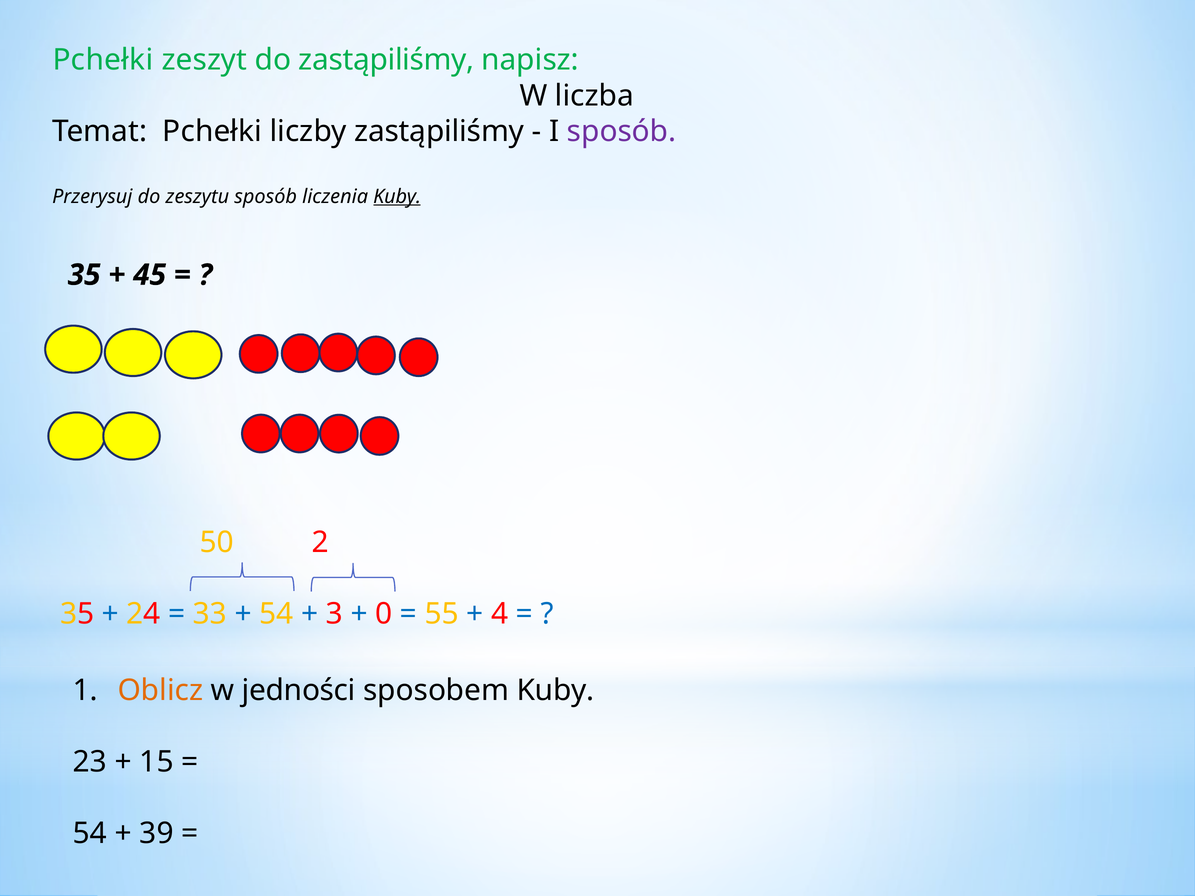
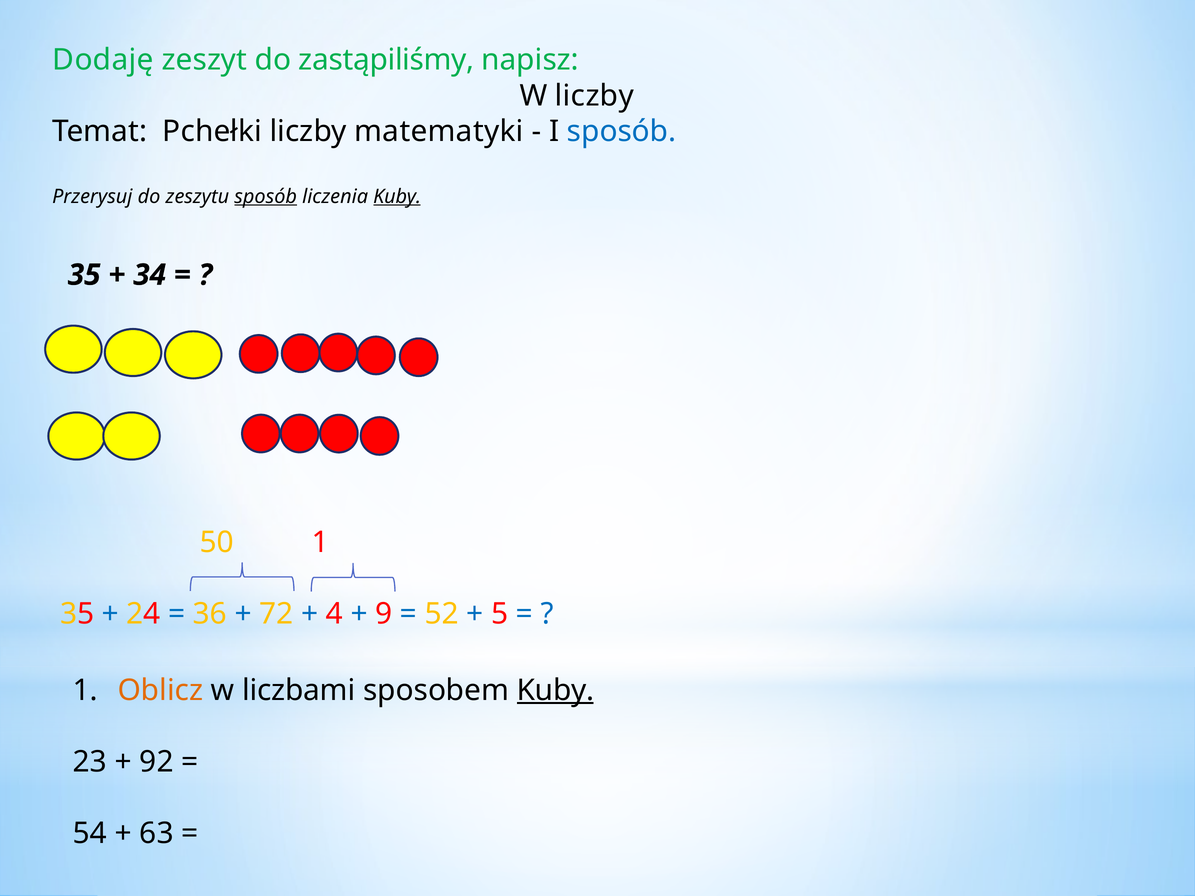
Pchełki at (103, 60): Pchełki -> Dodaję
W liczba: liczba -> liczby
liczby zastąpiliśmy: zastąpiliśmy -> matematyki
sposób at (622, 132) colour: purple -> blue
sposób at (266, 197) underline: none -> present
45: 45 -> 34
50 2: 2 -> 1
33: 33 -> 36
54 at (276, 614): 54 -> 72
3: 3 -> 4
0: 0 -> 9
55: 55 -> 52
4: 4 -> 5
jedności: jedności -> liczbami
Kuby at (555, 690) underline: none -> present
15: 15 -> 92
39: 39 -> 63
